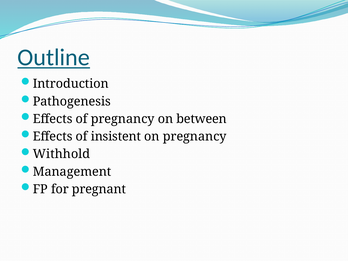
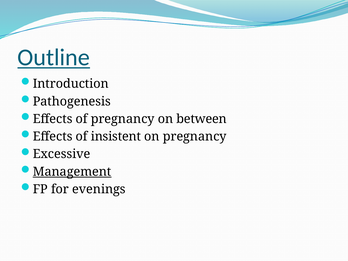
Withhold: Withhold -> Excessive
Management underline: none -> present
pregnant: pregnant -> evenings
